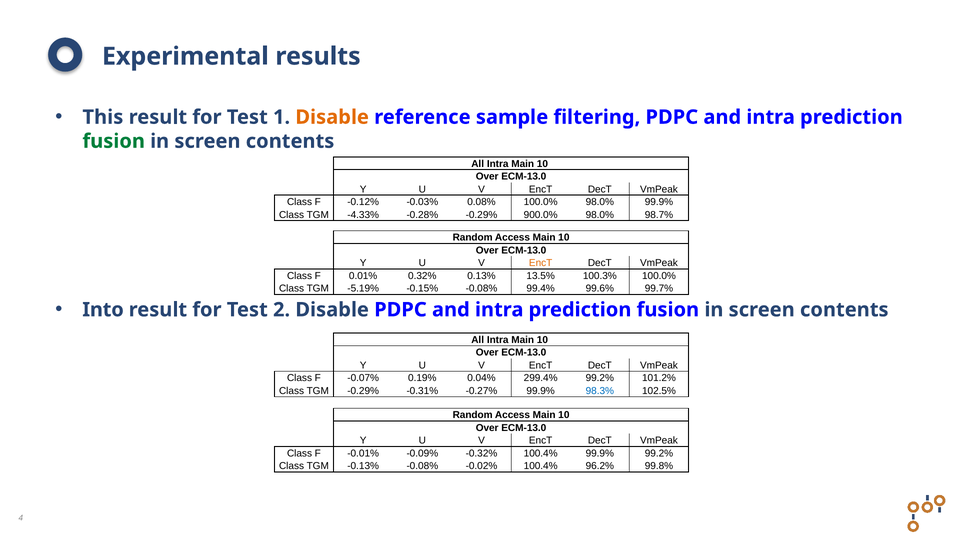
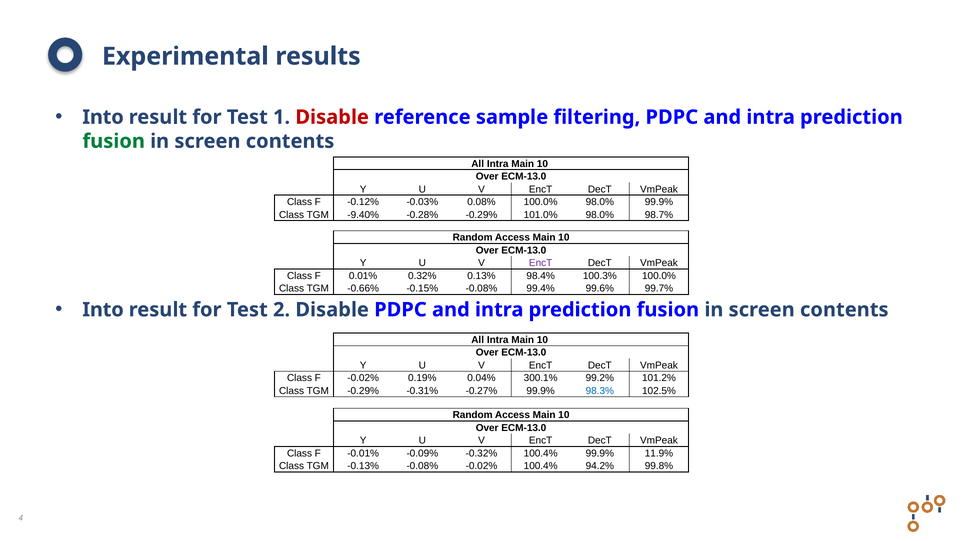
This at (103, 117): This -> Into
Disable at (332, 117) colour: orange -> red
-4.33%: -4.33% -> -9.40%
900.0%: 900.0% -> 101.0%
EncT at (541, 263) colour: orange -> purple
13.5%: 13.5% -> 98.4%
-5.19%: -5.19% -> -0.66%
F -0.07%: -0.07% -> -0.02%
299.4%: 299.4% -> 300.1%
99.9% 99.2%: 99.2% -> 11.9%
96.2%: 96.2% -> 94.2%
